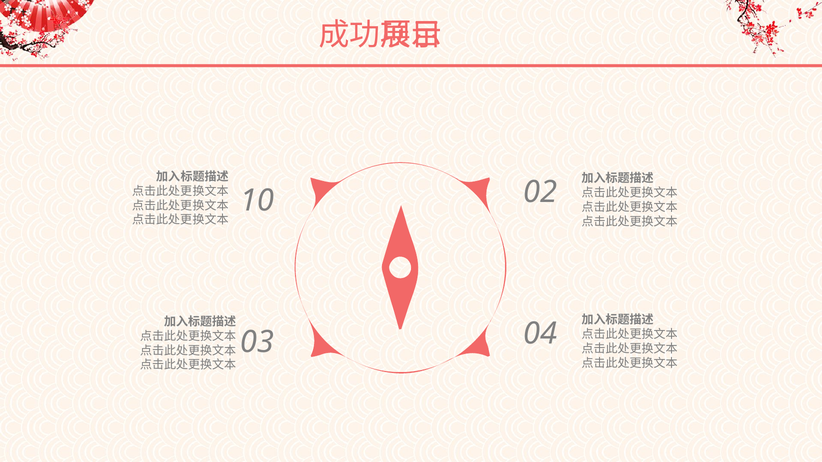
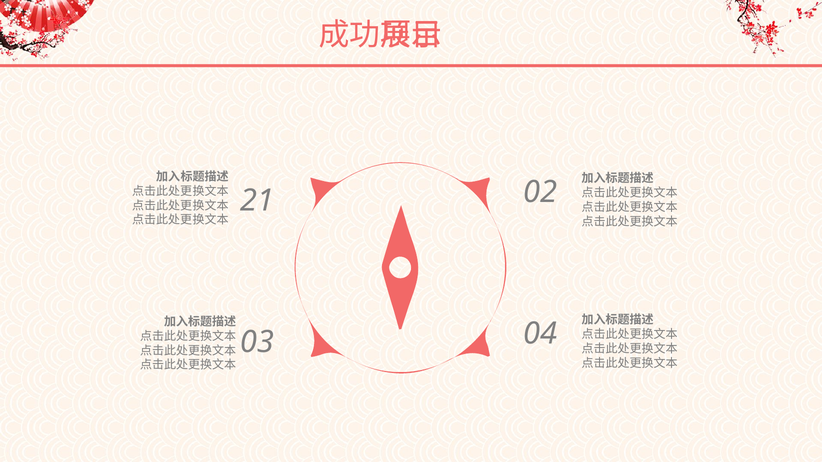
10: 10 -> 21
